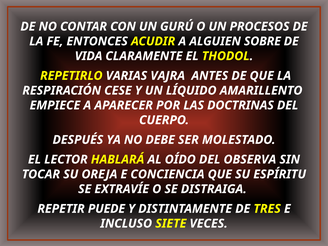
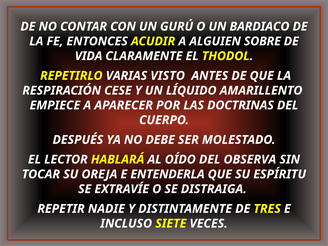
PROCESOS: PROCESOS -> BARDIACO
VAJRA: VAJRA -> VISTO
CONCIENCIA: CONCIENCIA -> ENTENDERLA
PUEDE: PUEDE -> NADIE
